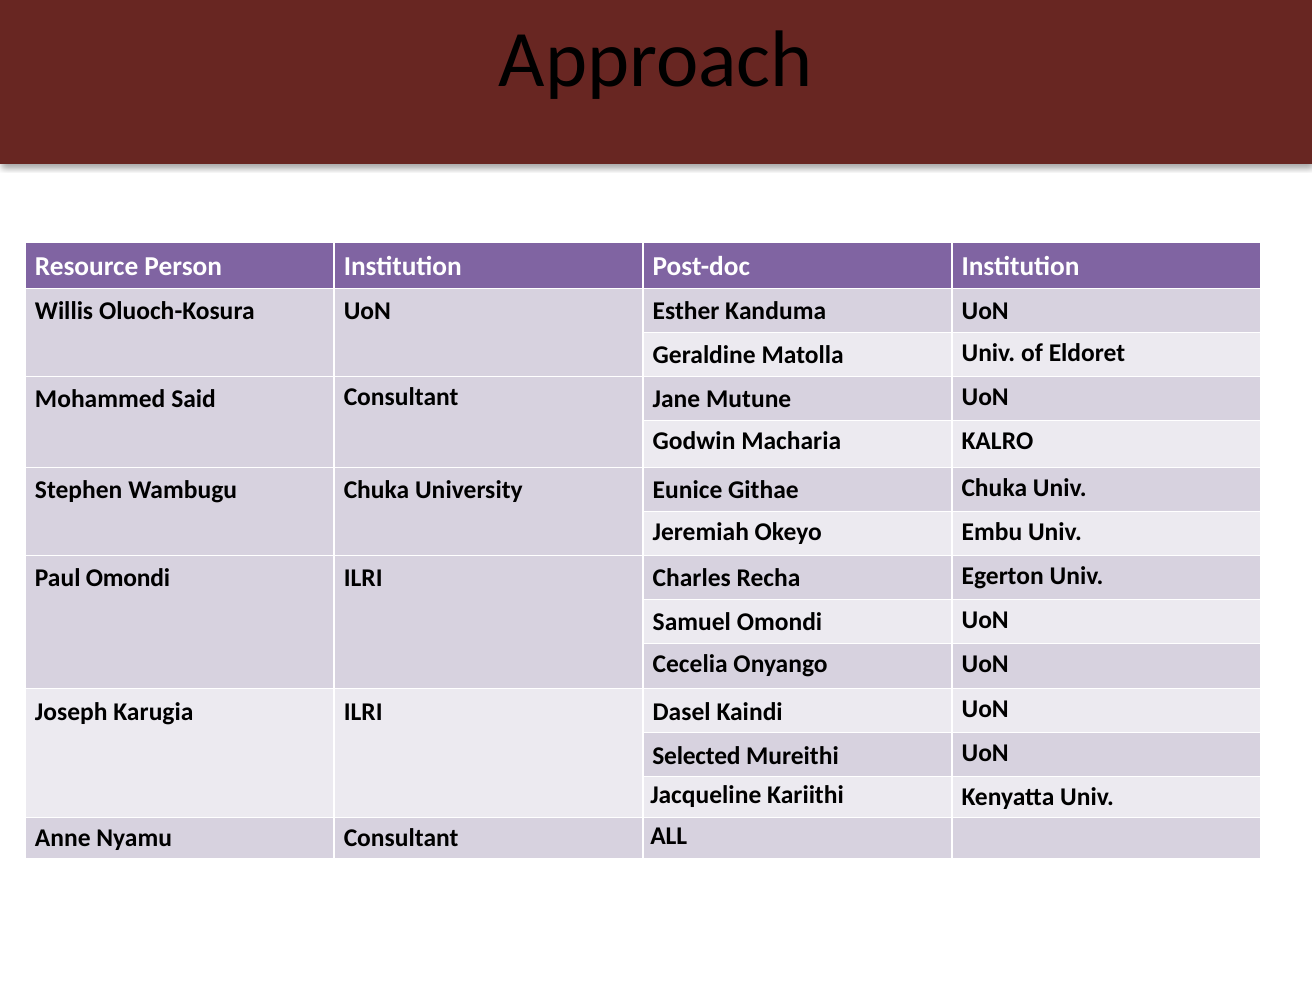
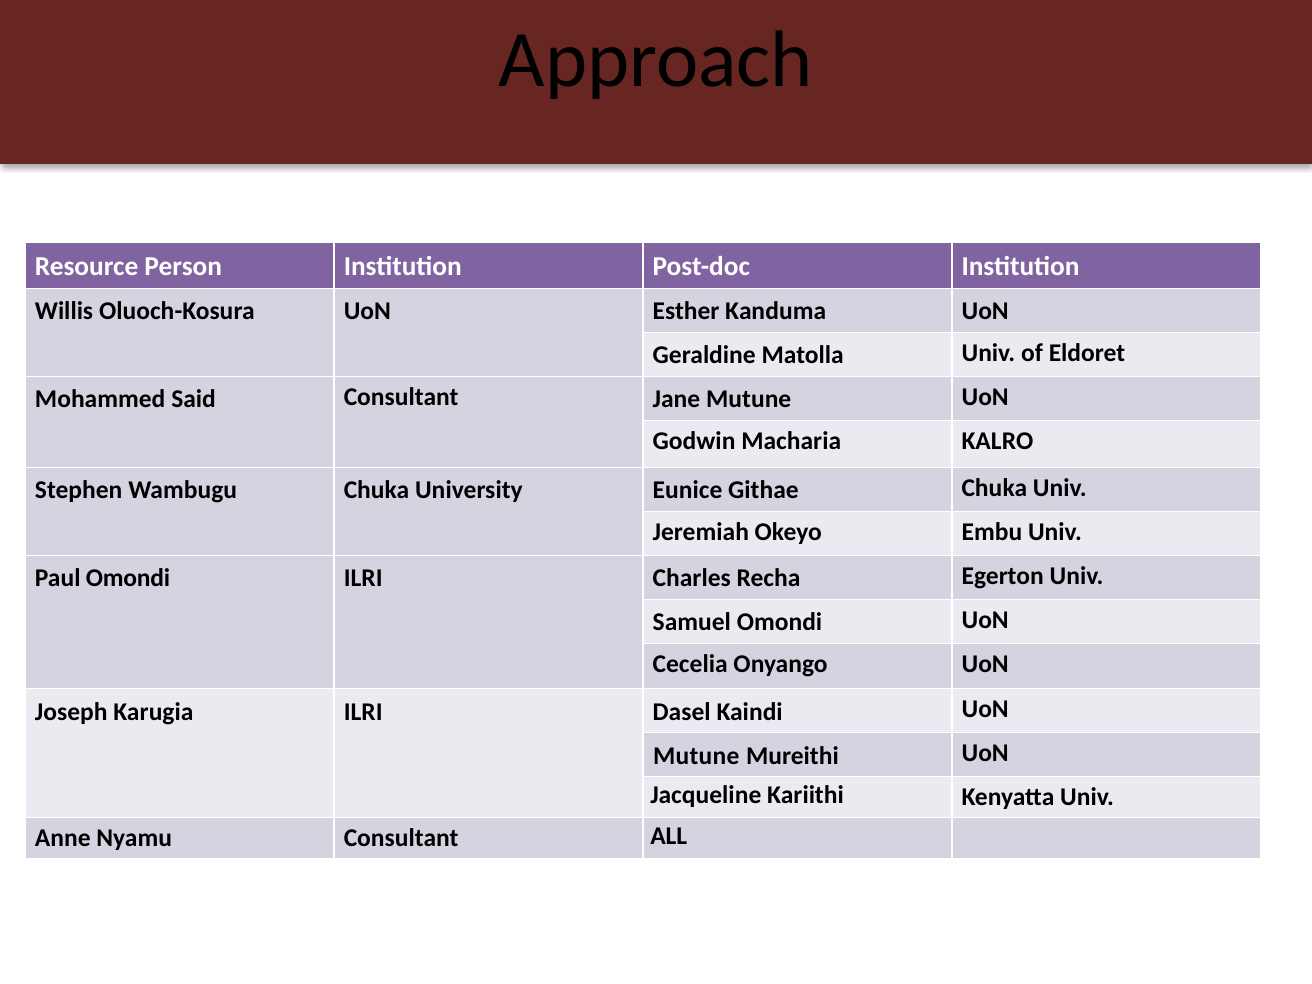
Selected at (697, 756): Selected -> Mutune
